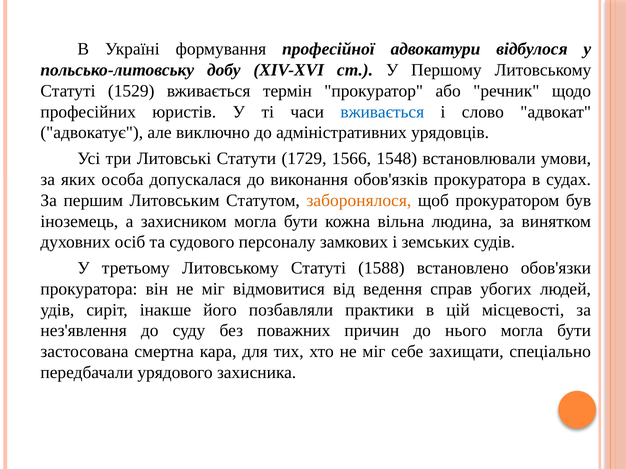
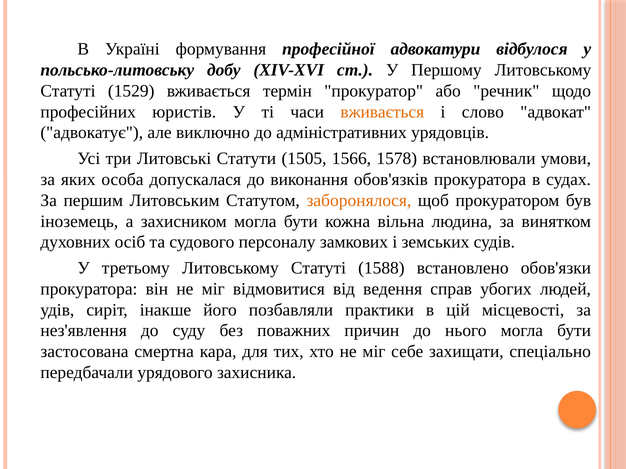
вживається at (382, 112) colour: blue -> orange
1729: 1729 -> 1505
1548: 1548 -> 1578
